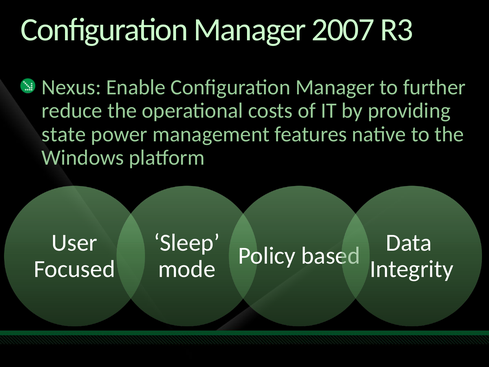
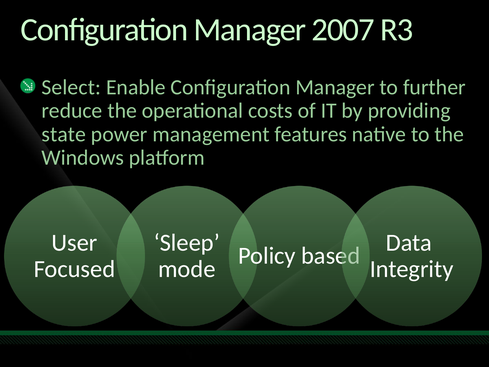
Nexus: Nexus -> Select
